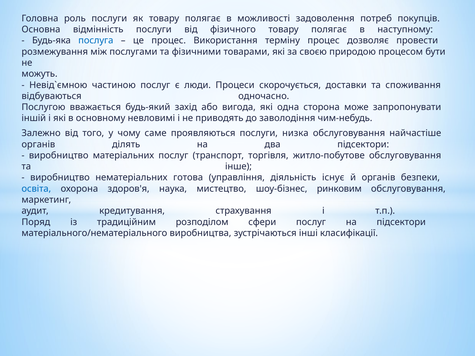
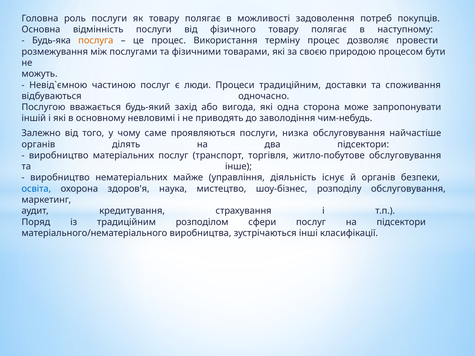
послуга colour: blue -> orange
Процеси скорочується: скорочується -> традиційним
готова: готова -> майже
ринковим: ринковим -> розподілу
